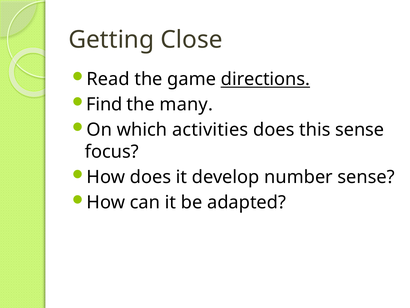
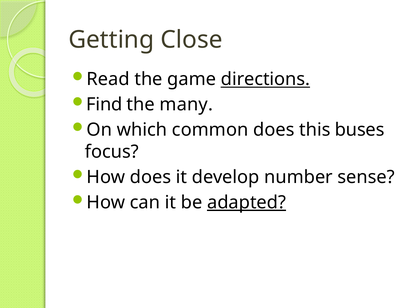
activities: activities -> common
this sense: sense -> buses
adapted underline: none -> present
